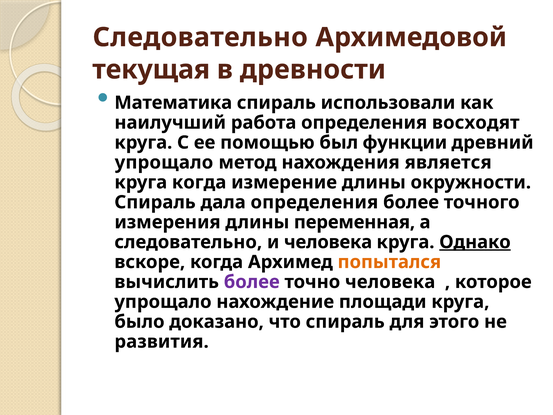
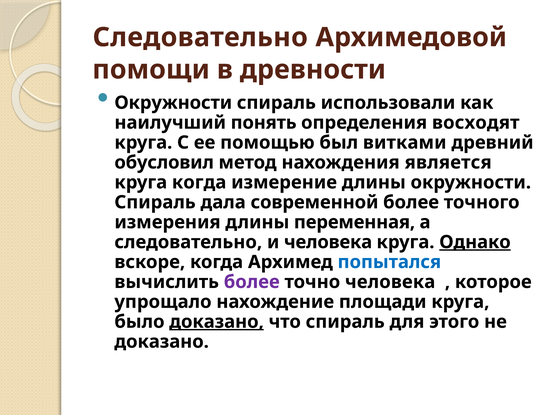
текущая: текущая -> помощи
Математика at (173, 103): Математика -> Окружности
работа: работа -> понять
функции: функции -> витками
упрощало at (164, 162): упрощало -> обусловил
дала определения: определения -> современной
попытался colour: orange -> blue
доказано at (217, 322) underline: none -> present
развития at (162, 341): развития -> доказано
